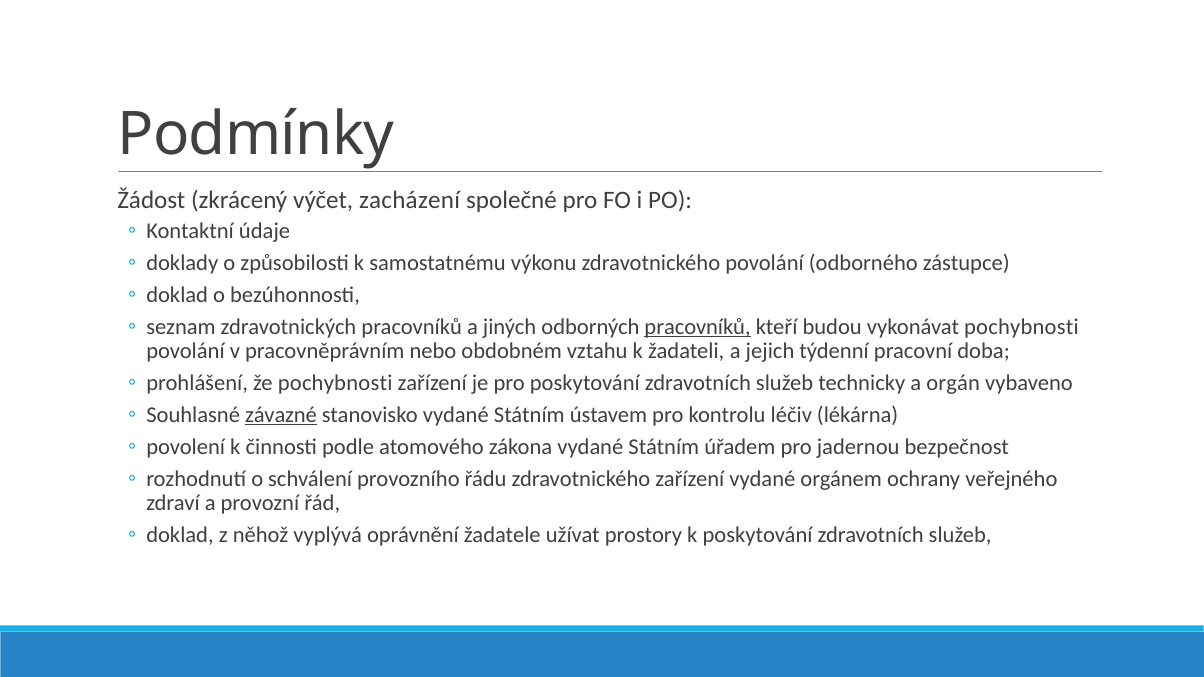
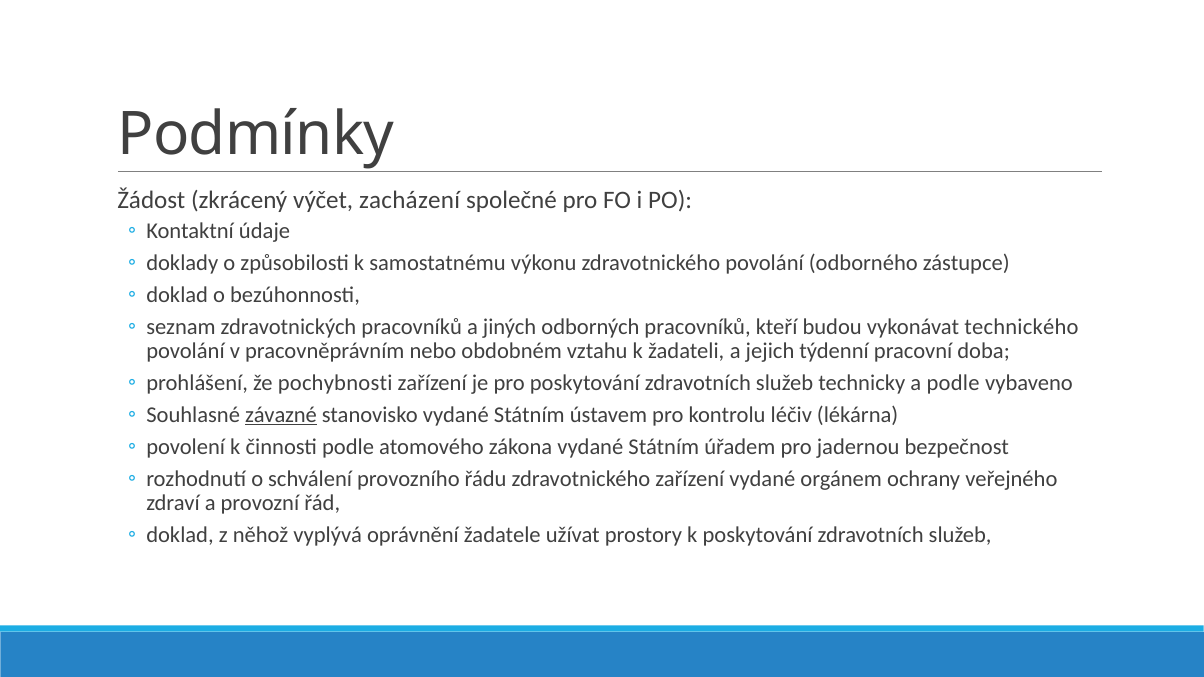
pracovníků at (698, 327) underline: present -> none
vykonávat pochybnosti: pochybnosti -> technického
a orgán: orgán -> podle
